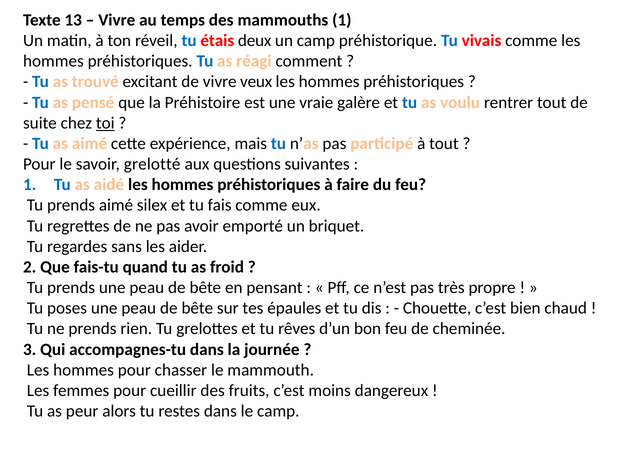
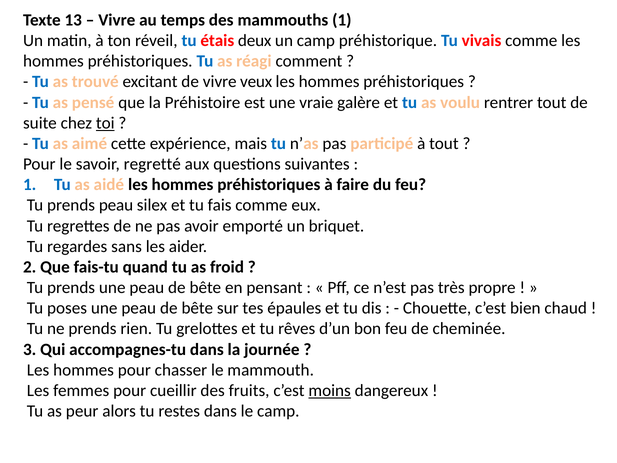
grelotté: grelotté -> regretté
prends aimé: aimé -> peau
moins underline: none -> present
